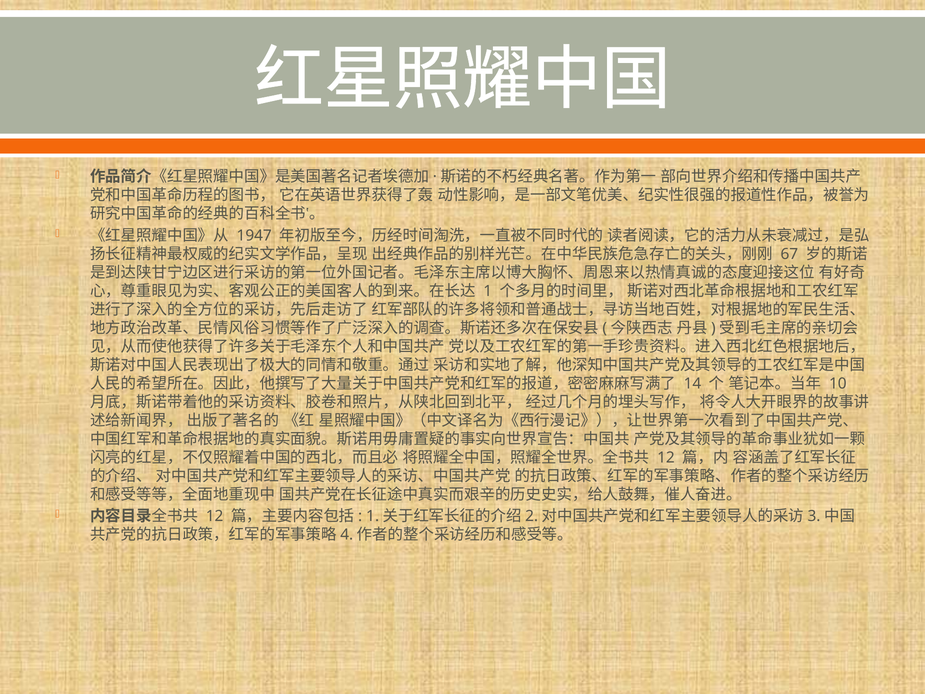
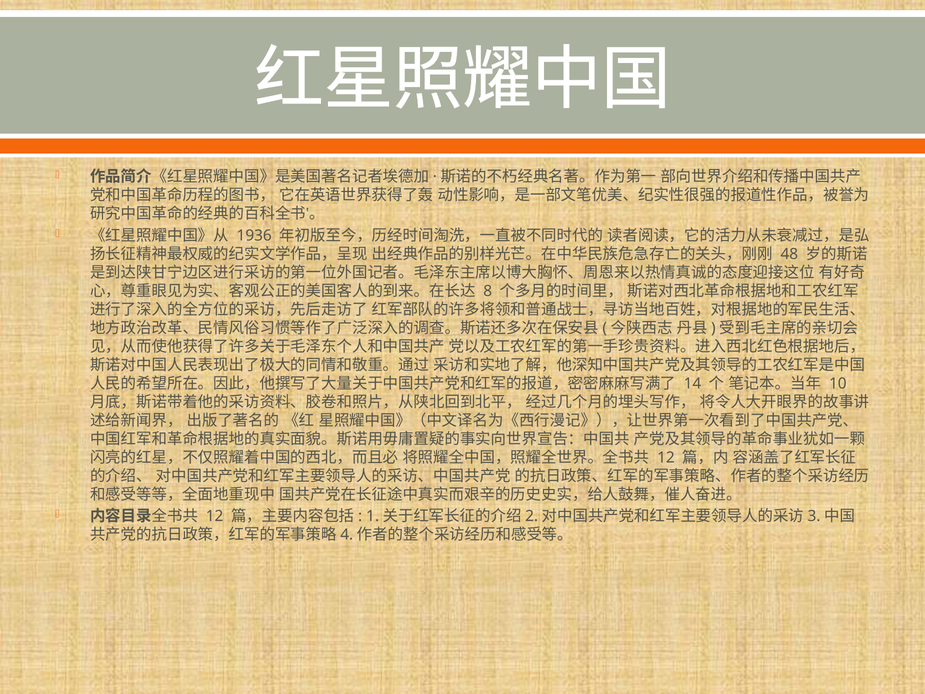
1947: 1947 -> 1936
67: 67 -> 48
1: 1 -> 8
